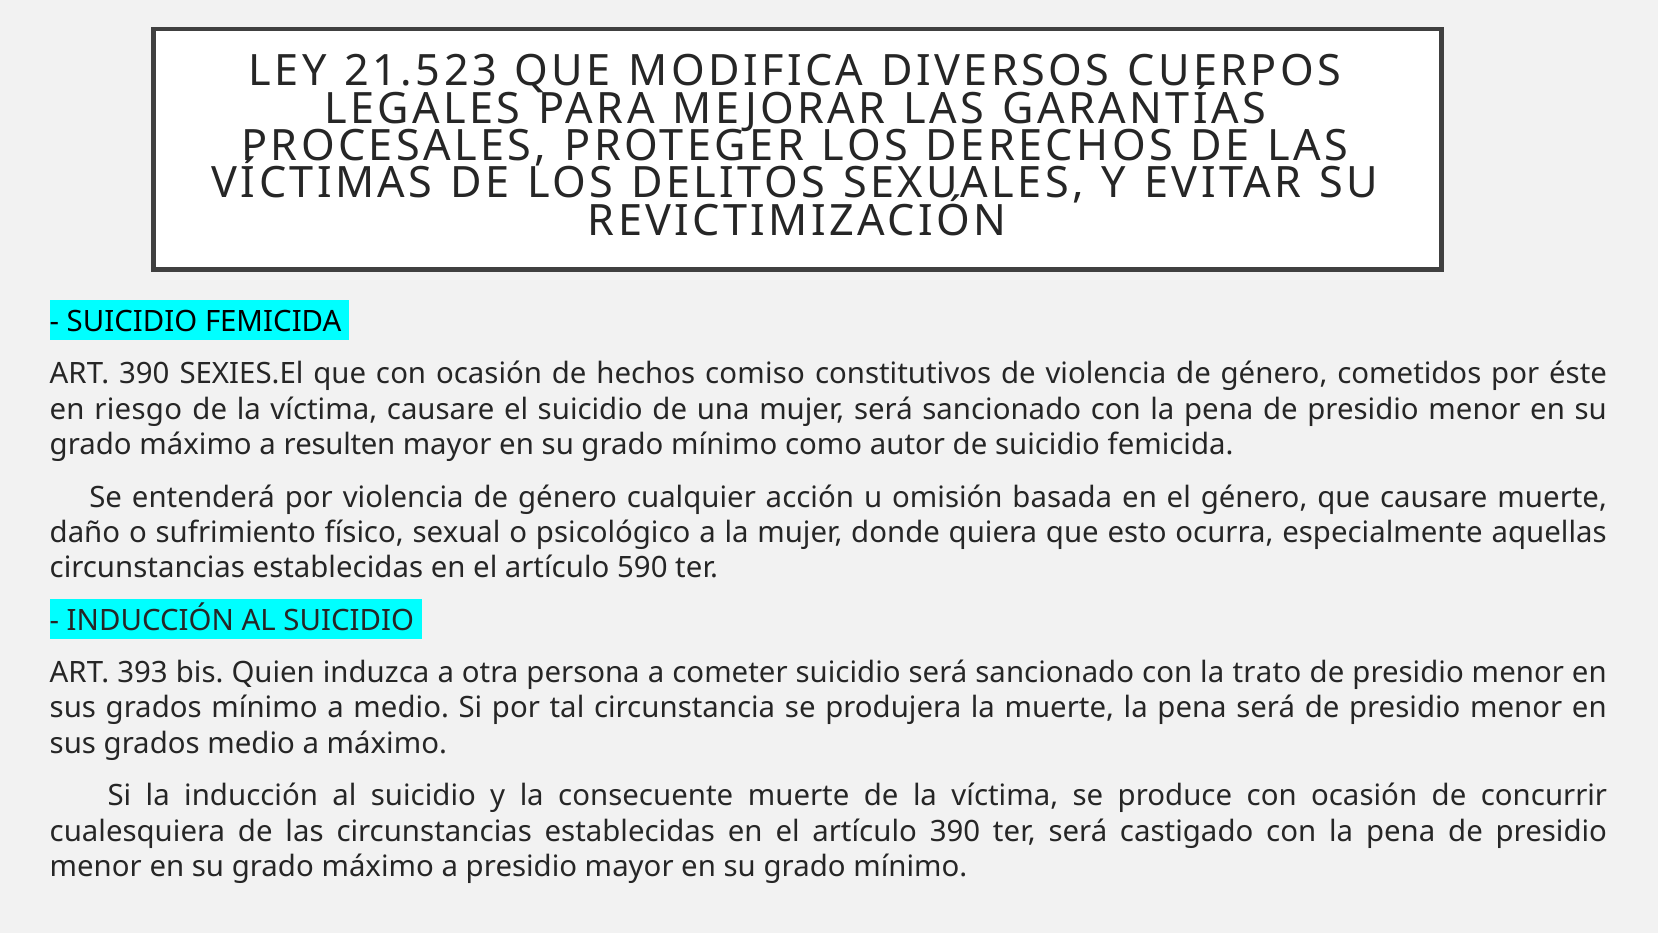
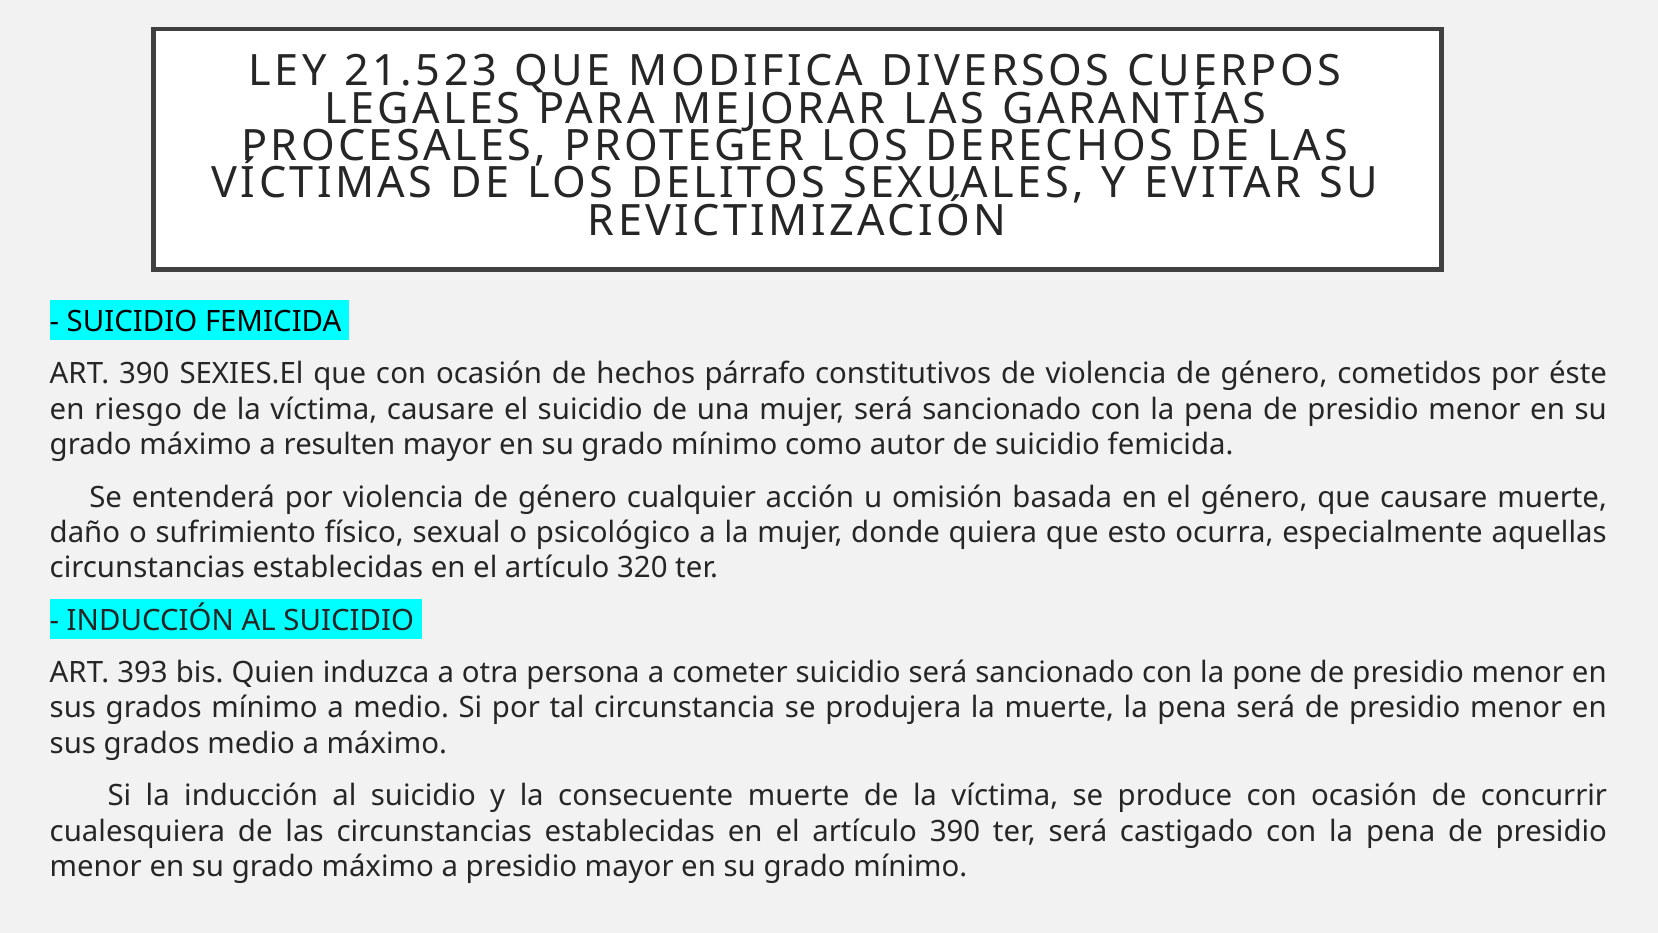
comiso: comiso -> párrafo
590: 590 -> 320
trato: trato -> pone
